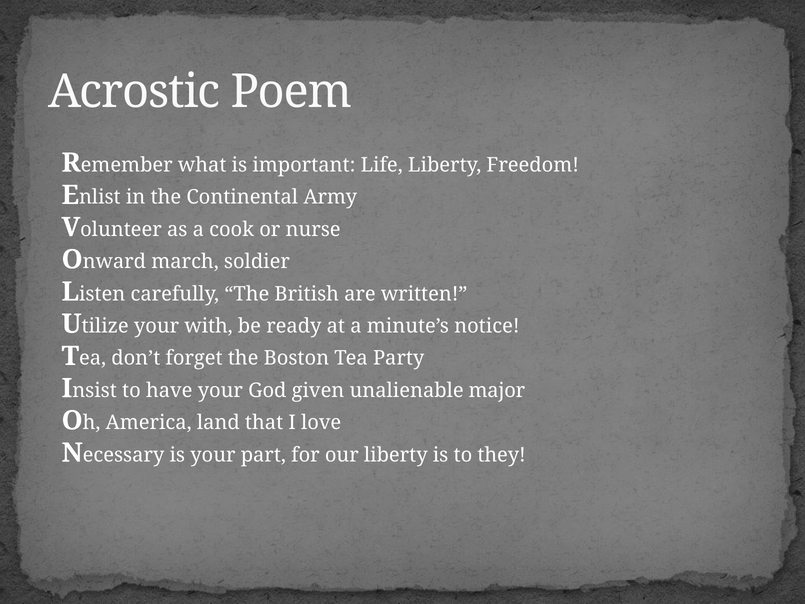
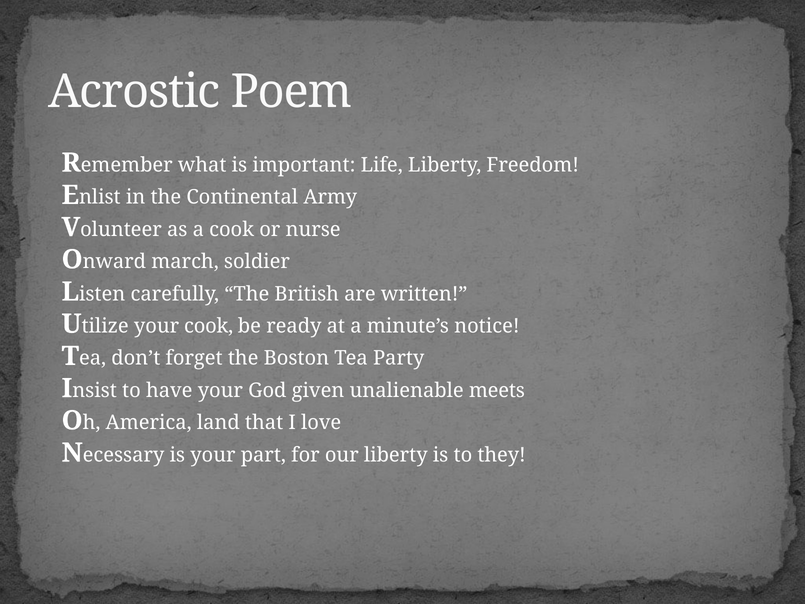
your with: with -> cook
major: major -> meets
